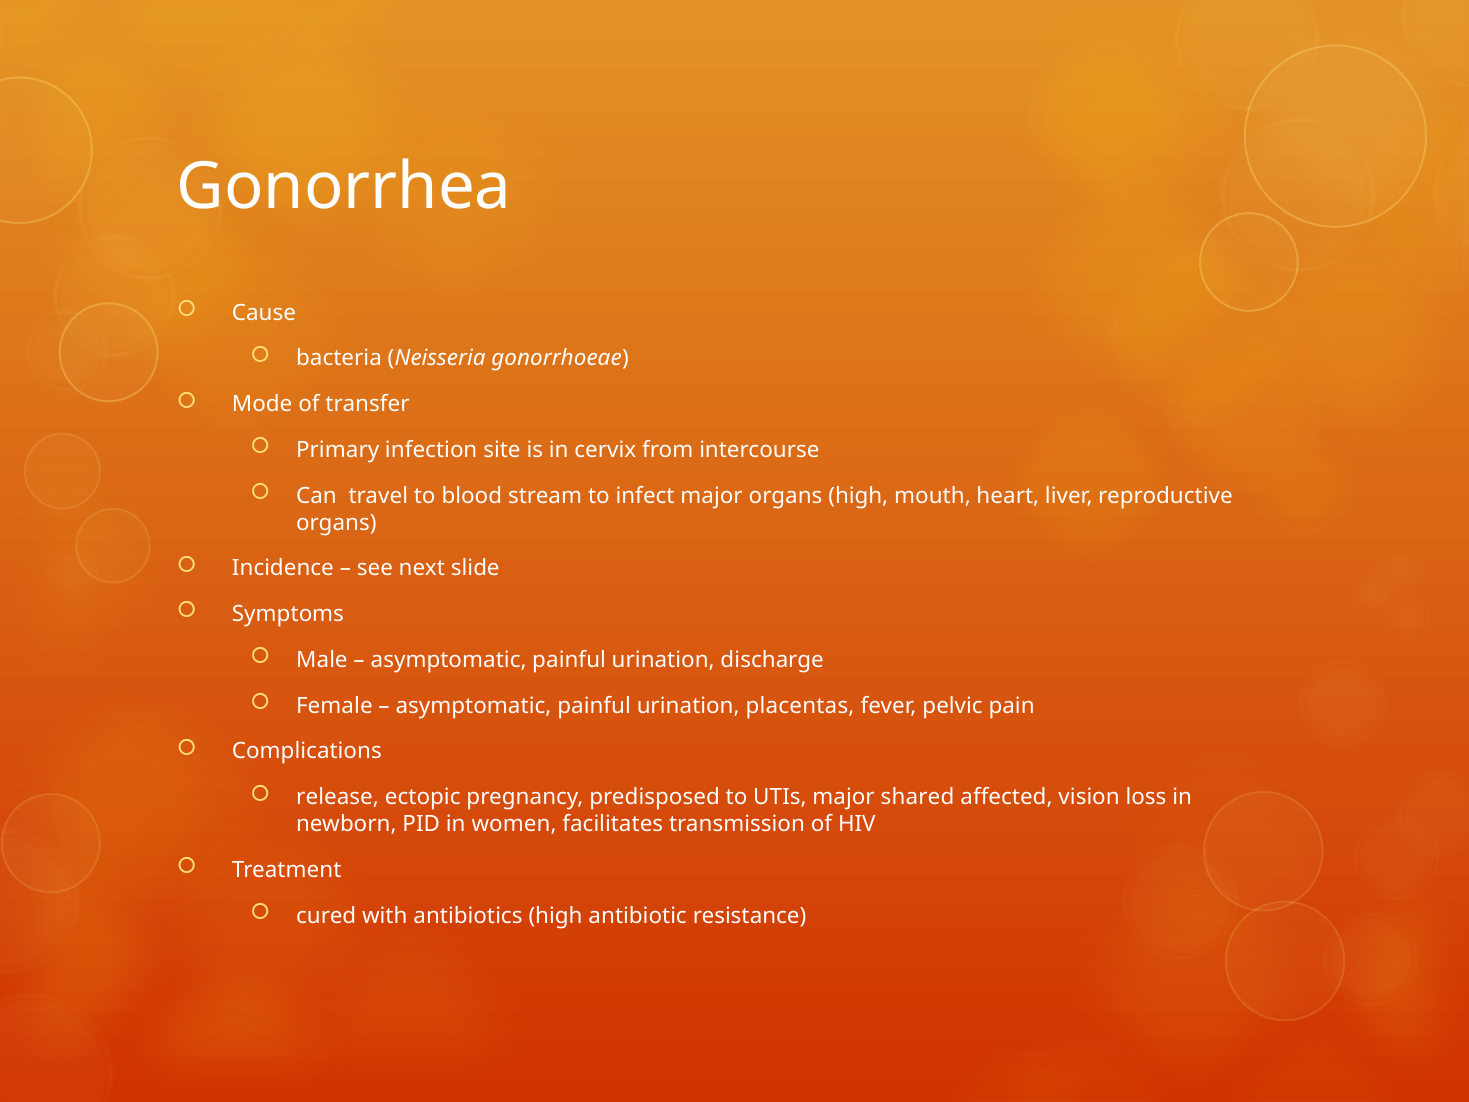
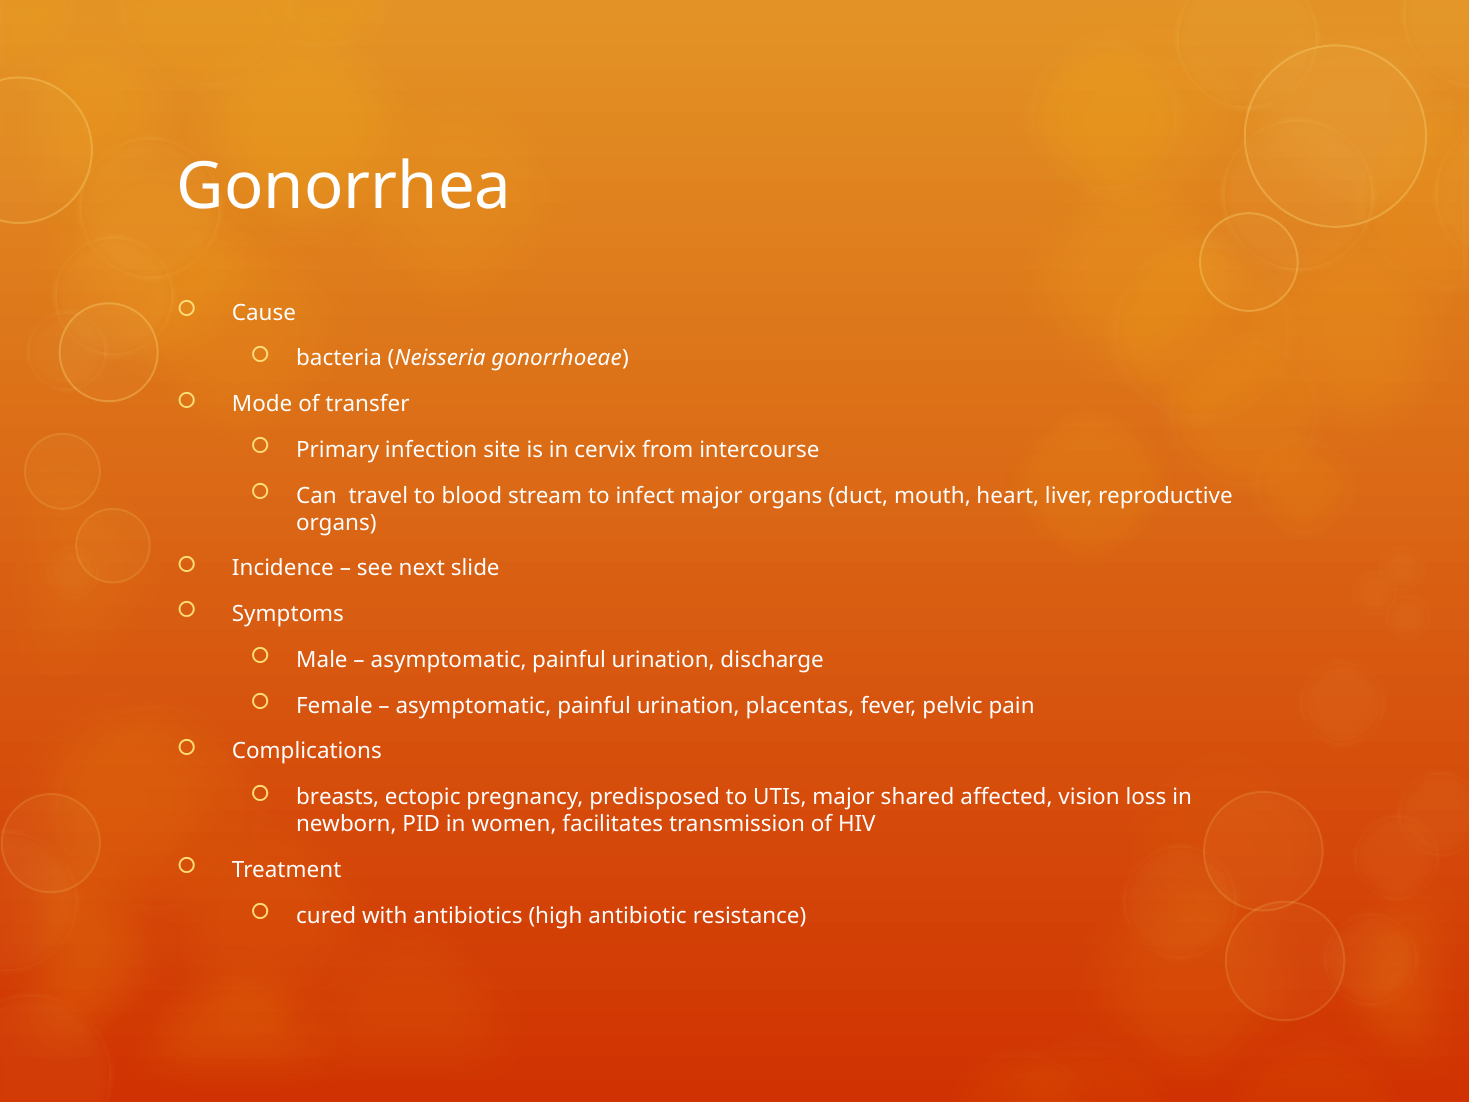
organs high: high -> duct
release: release -> breasts
